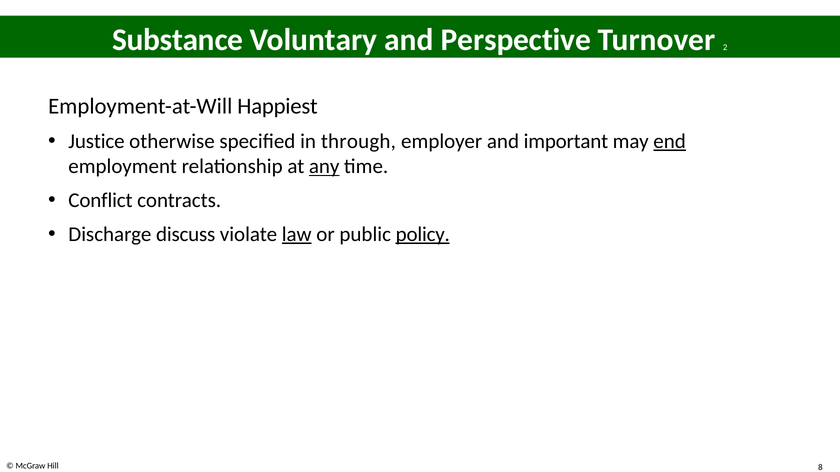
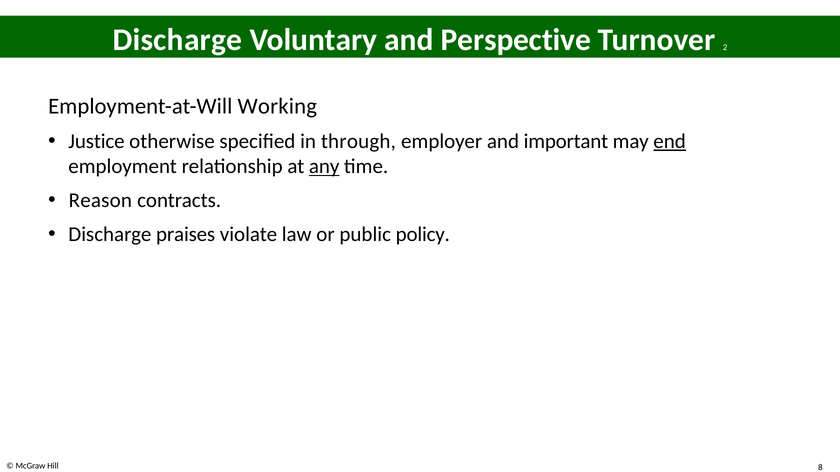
Substance at (178, 40): Substance -> Discharge
Happiest: Happiest -> Working
Conflict: Conflict -> Reason
discuss: discuss -> praises
law underline: present -> none
policy underline: present -> none
